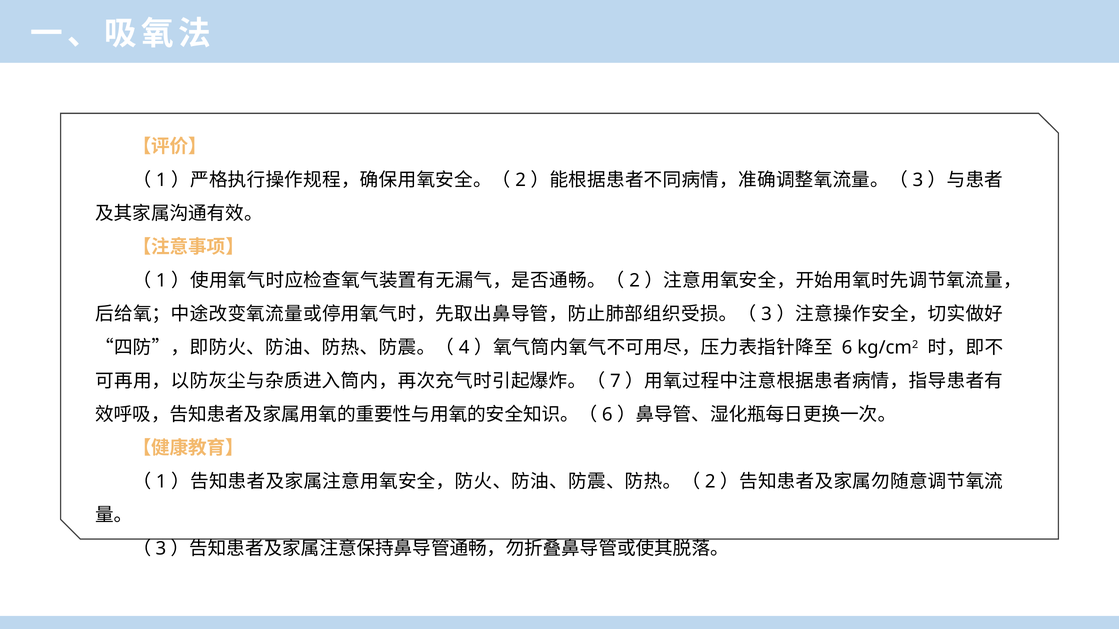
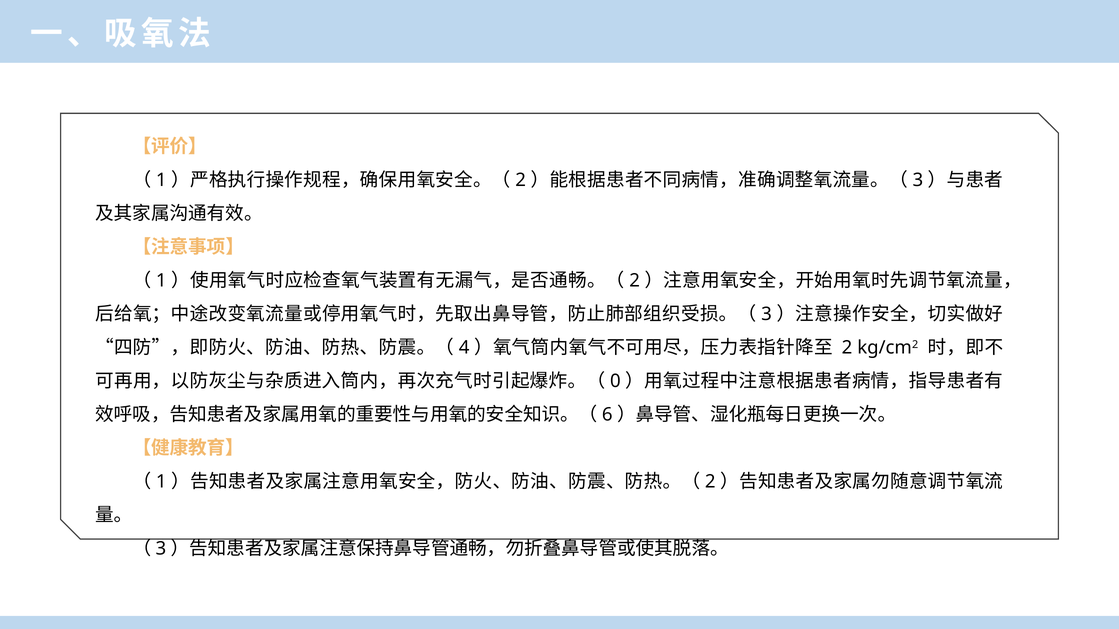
6 at (847, 348): 6 -> 2
7: 7 -> 0
